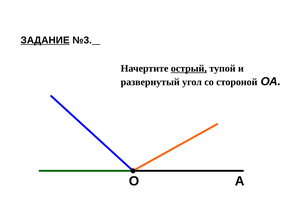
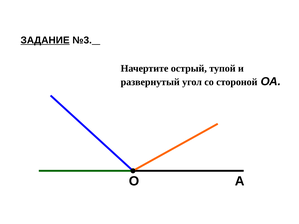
острый underline: present -> none
